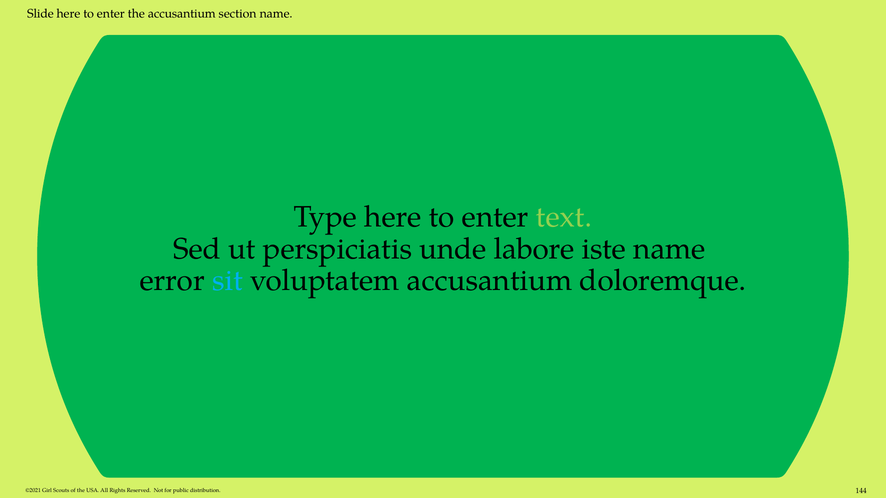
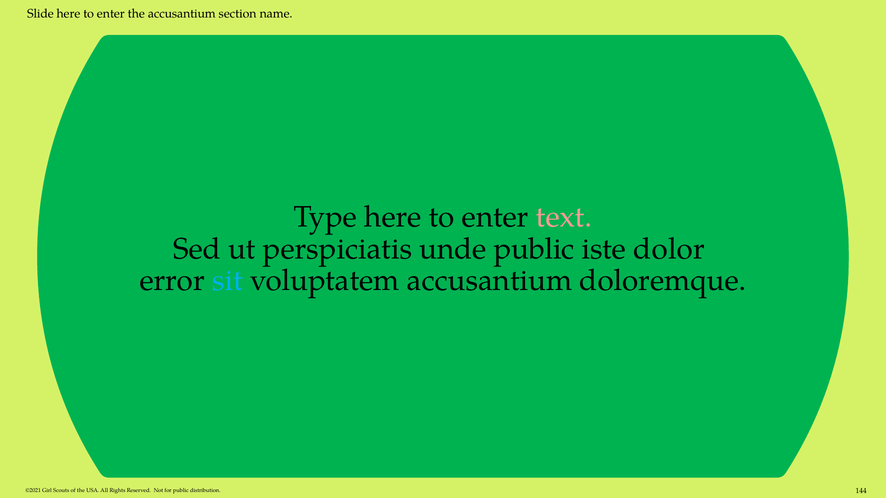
text colour: light green -> pink
unde labore: labore -> public
iste name: name -> dolor
